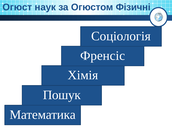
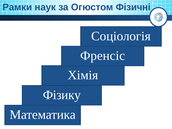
Огюст: Огюст -> Рамки
Пошук: Пошук -> Фізику
